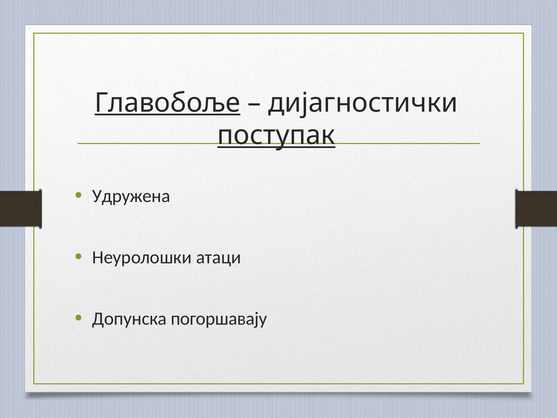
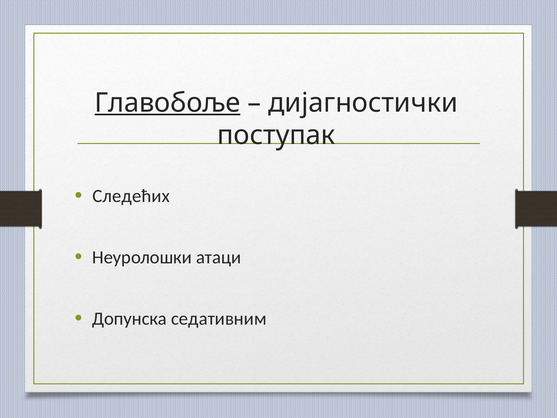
поступак underline: present -> none
Удружена: Удружена -> Следећих
погоршавају: погоршавају -> седативним
